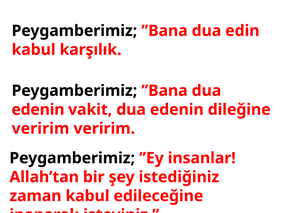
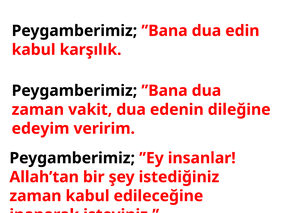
edenin at (38, 109): edenin -> zaman
veririm at (40, 128): veririm -> edeyim
